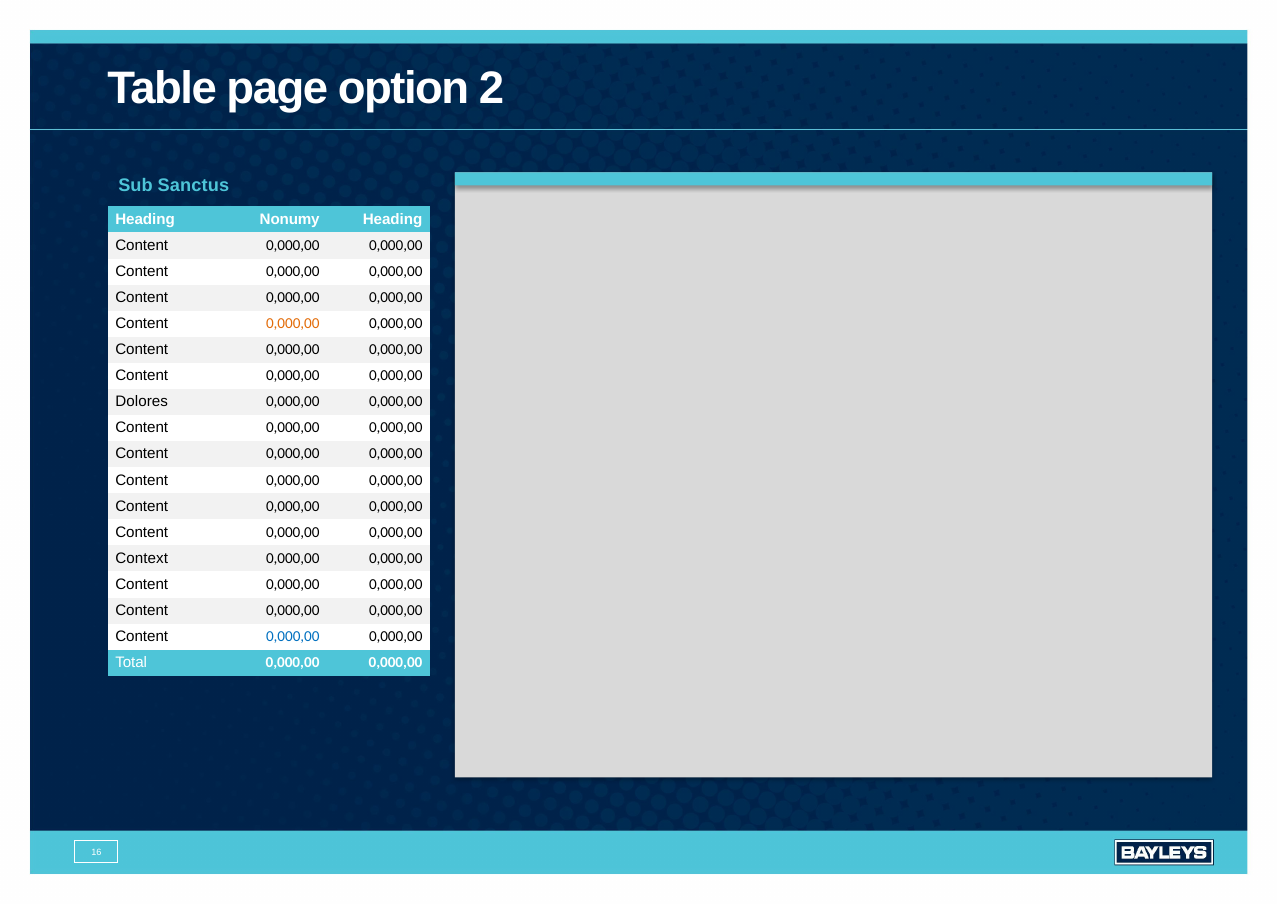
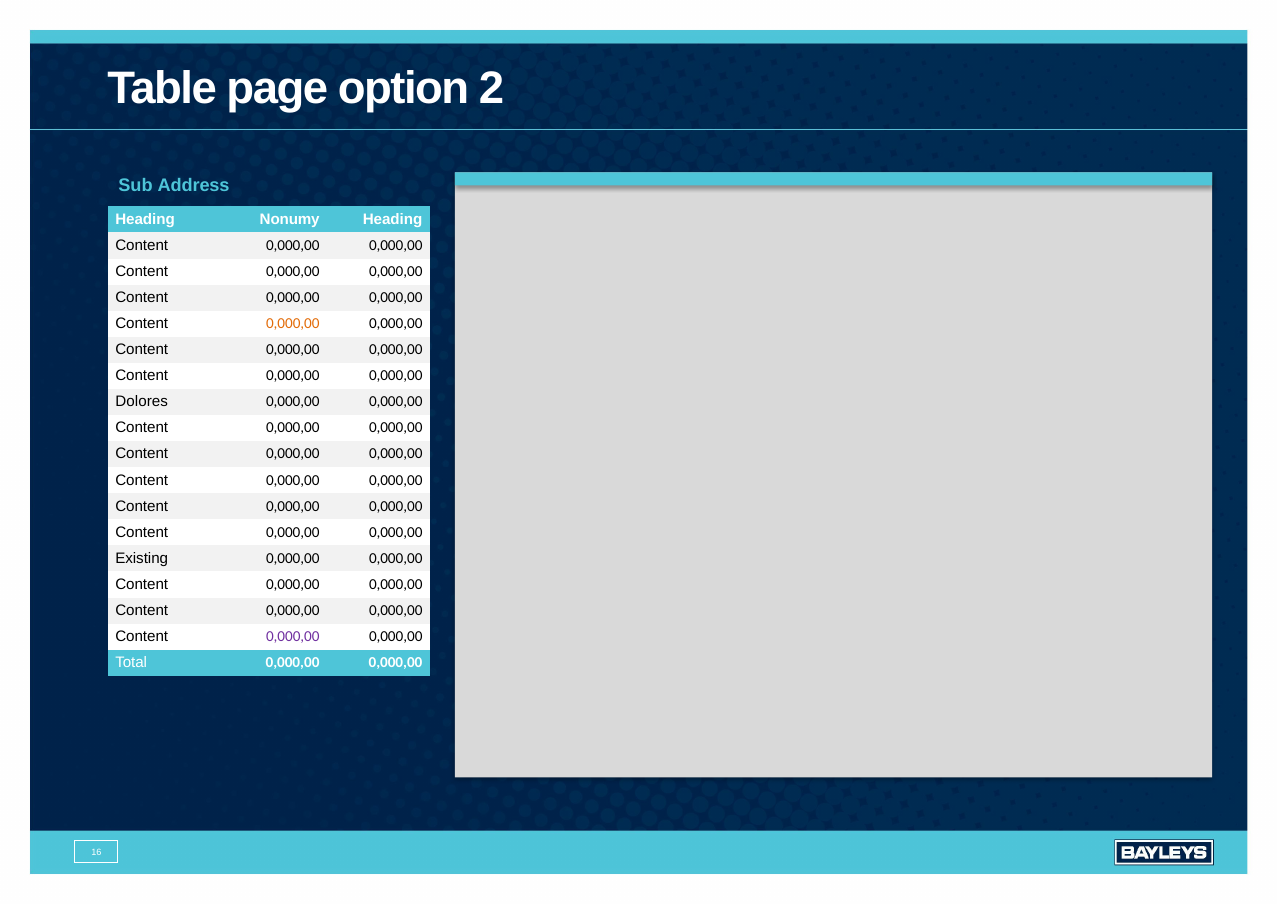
Sanctus: Sanctus -> Address
Context: Context -> Existing
0,000,00 at (293, 636) colour: blue -> purple
